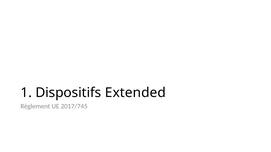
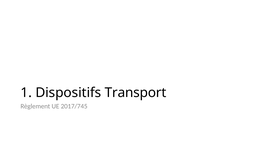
Extended: Extended -> Transport
